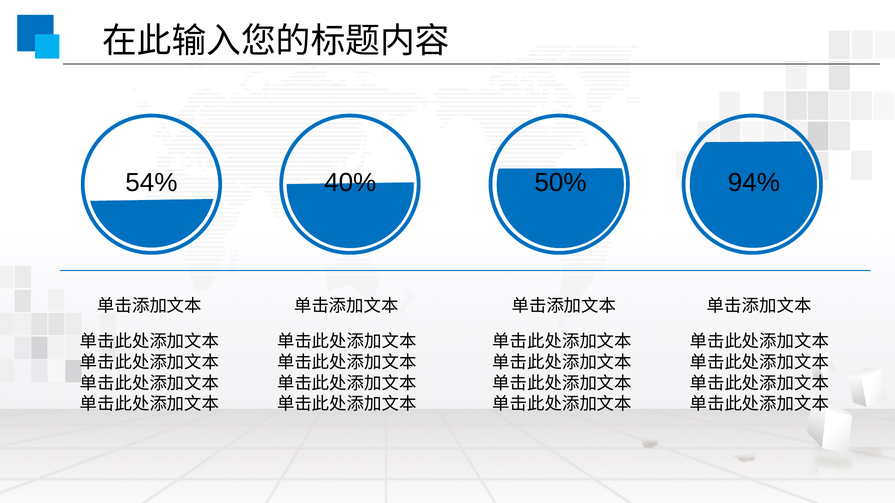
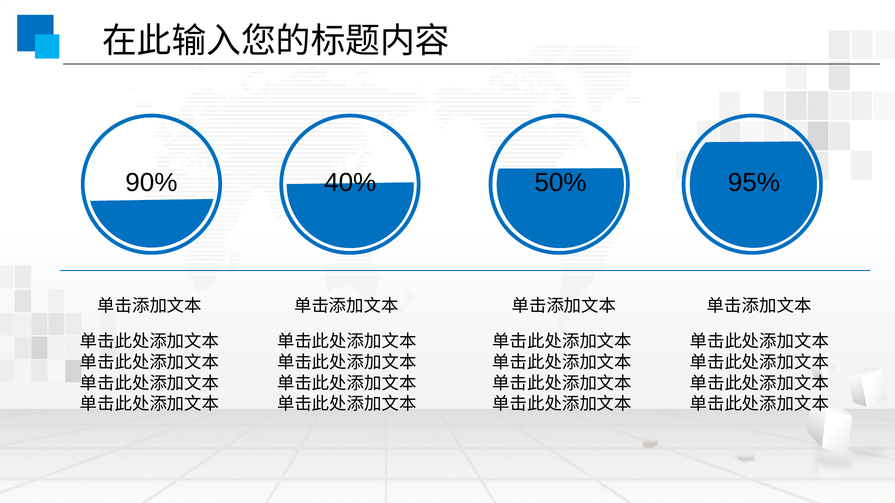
54%: 54% -> 90%
94%: 94% -> 95%
